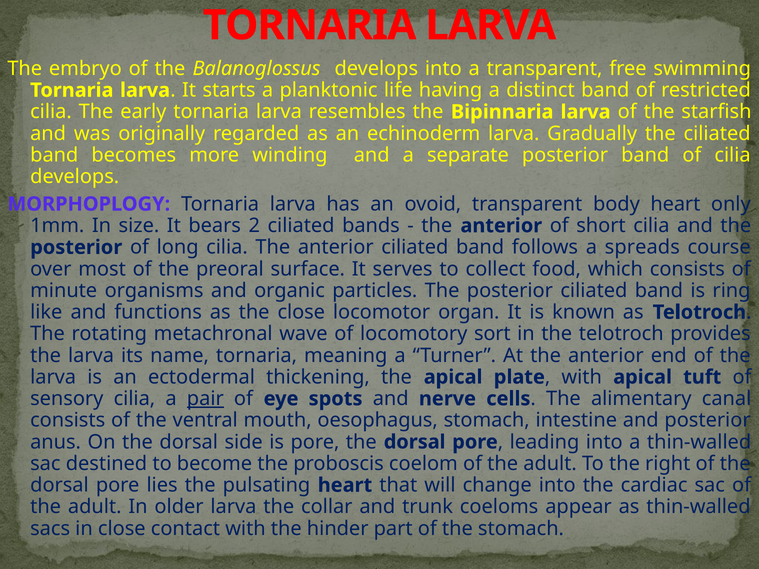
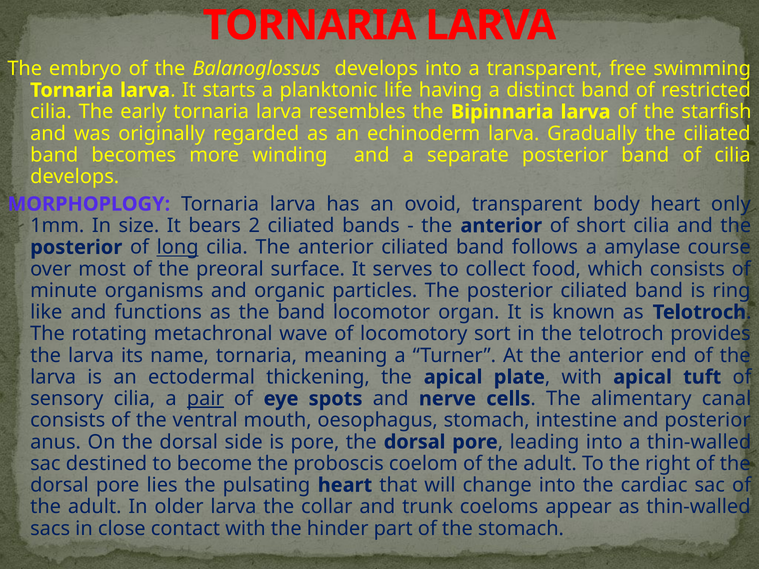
long underline: none -> present
spreads: spreads -> amylase
the close: close -> band
